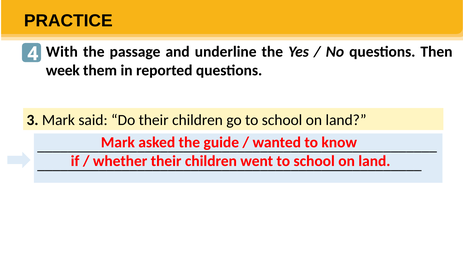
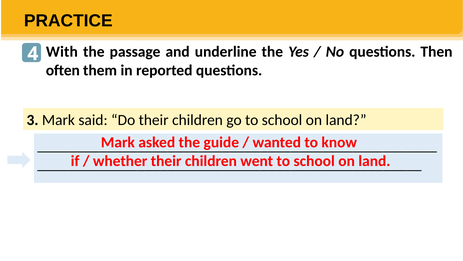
week: week -> often
